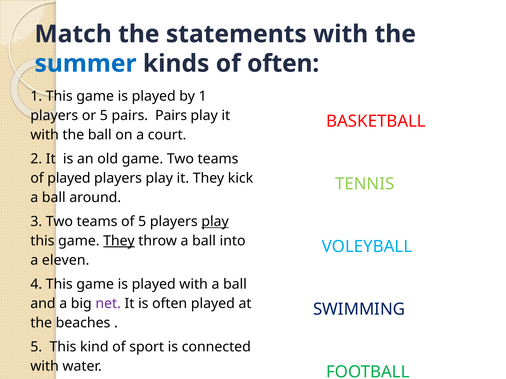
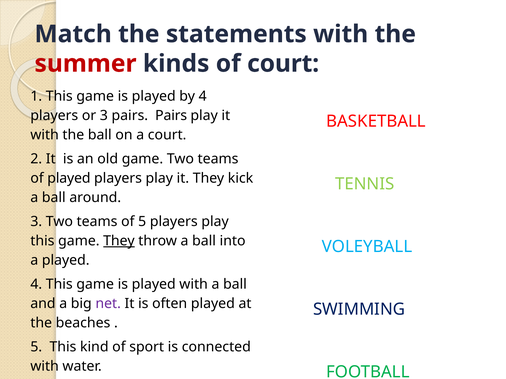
summer colour: blue -> red
of often: often -> court
by 1: 1 -> 4
or 5: 5 -> 3
play at (215, 222) underline: present -> none
a eleven: eleven -> played
